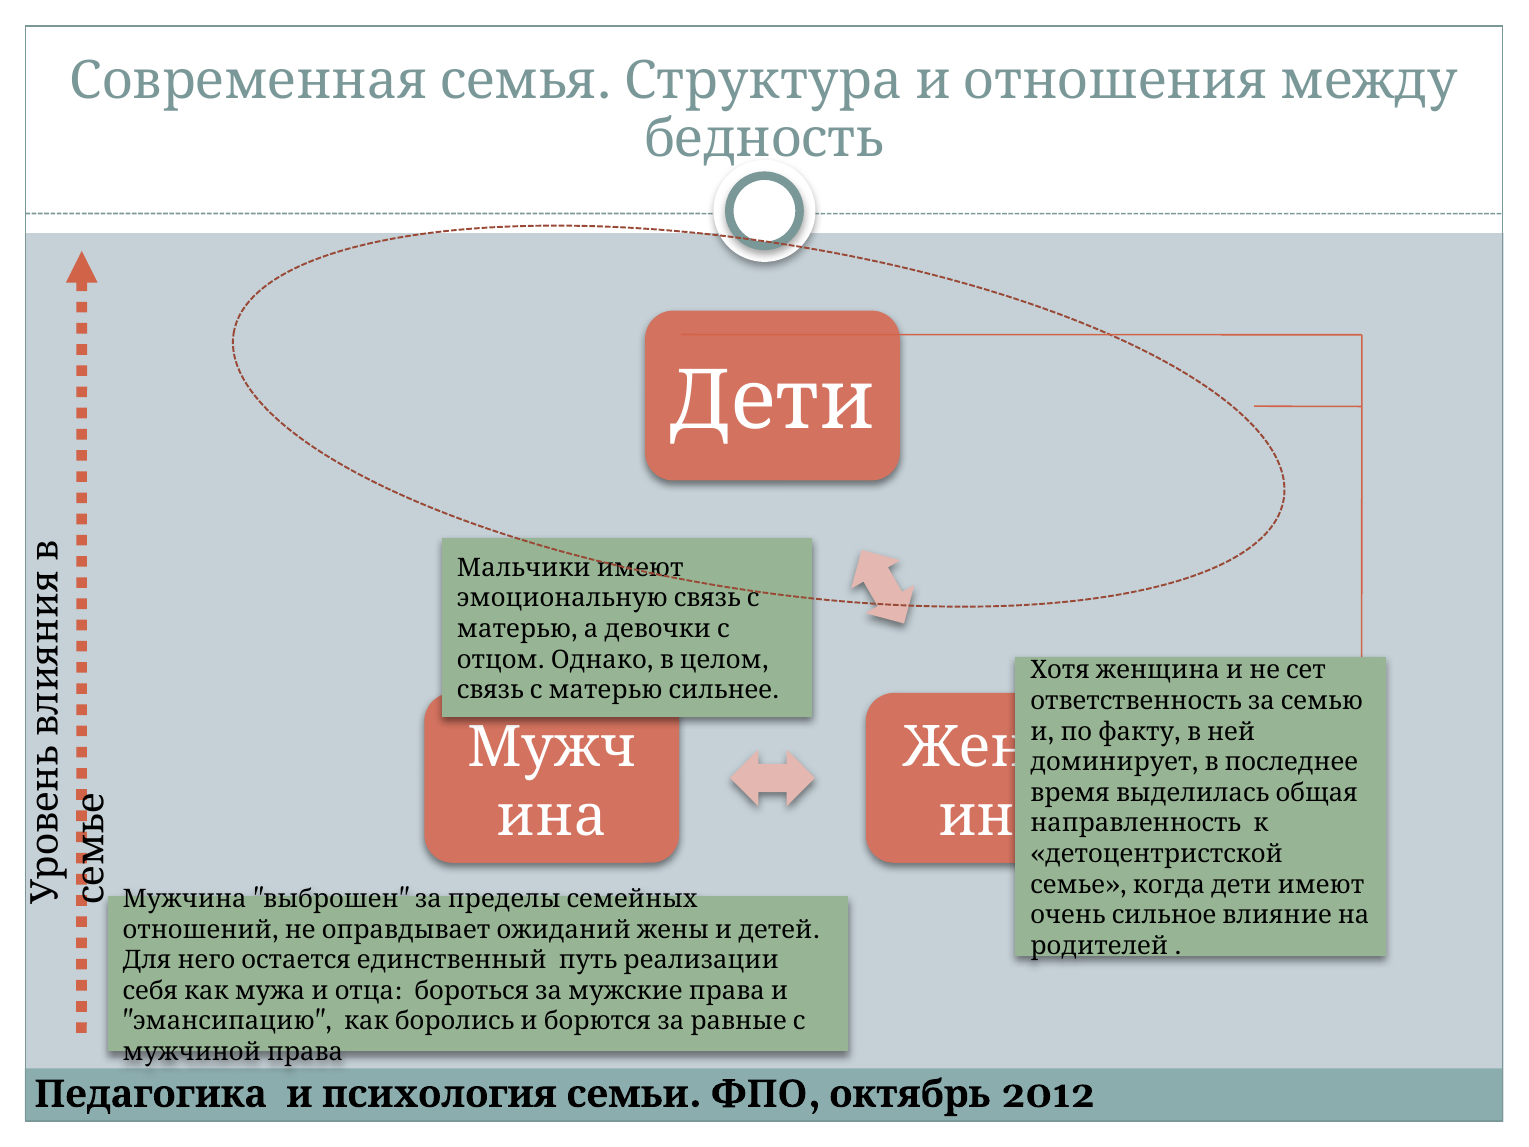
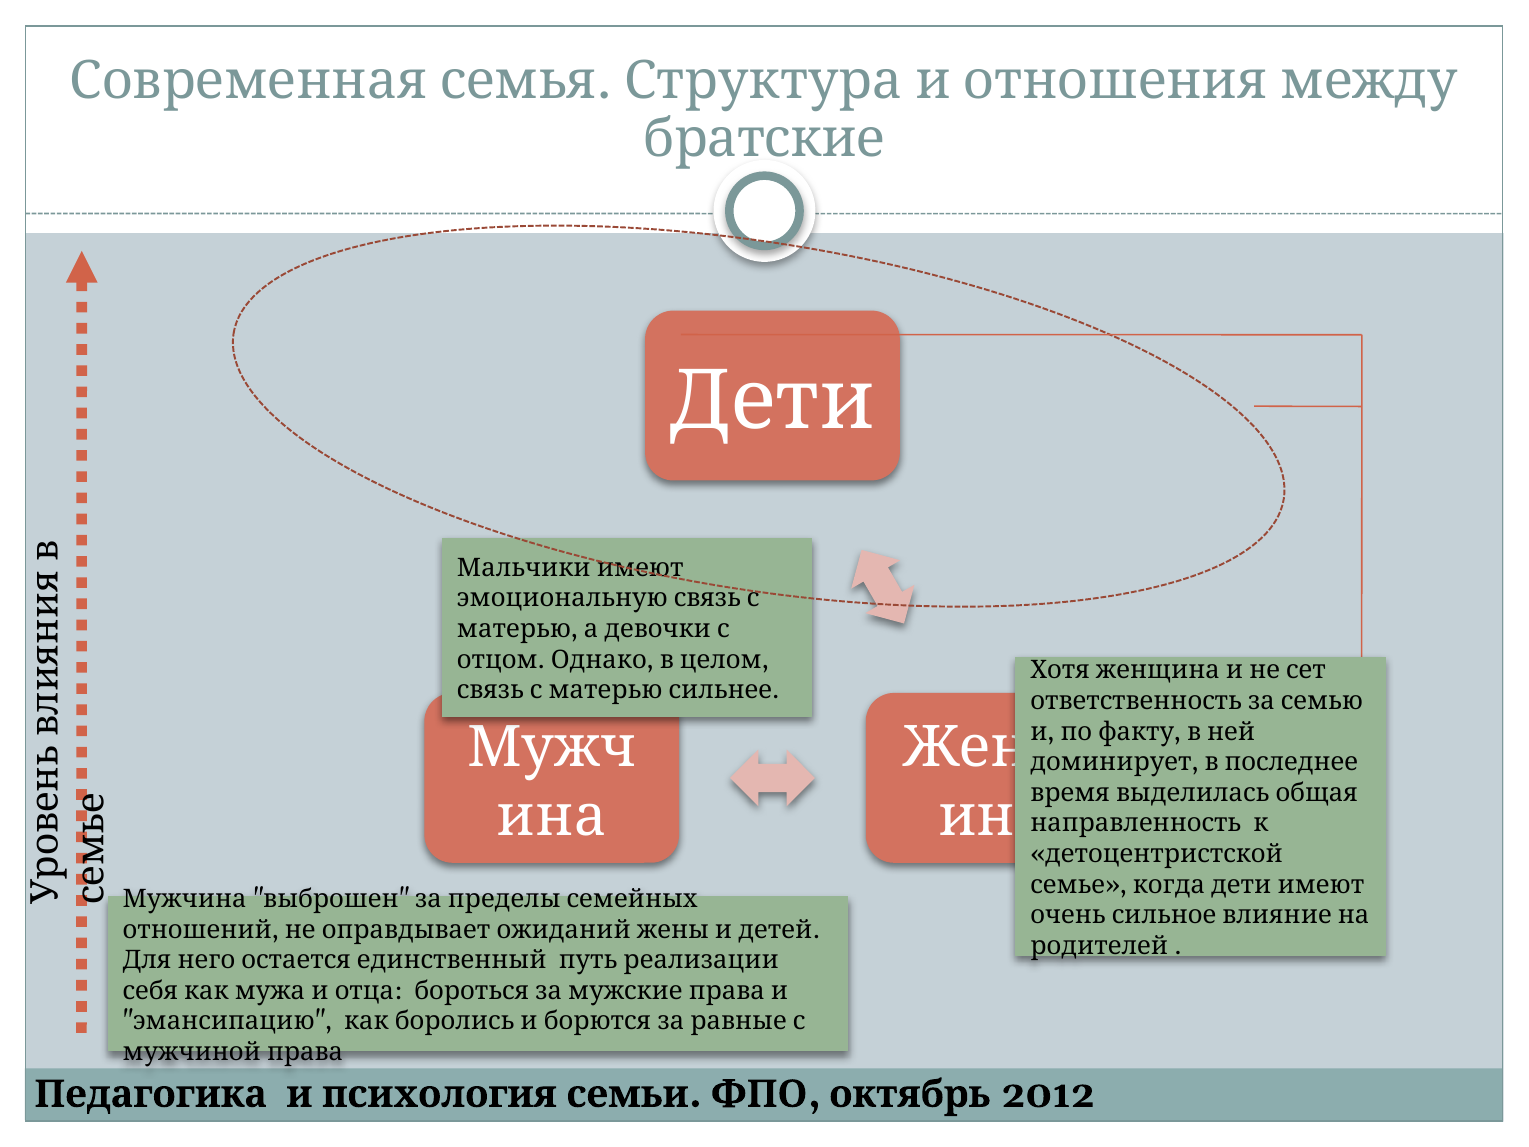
бедность: бедность -> братские
